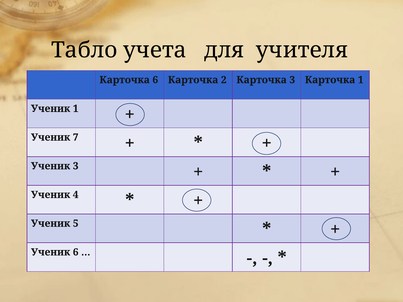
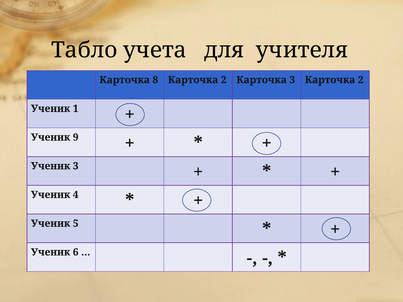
Карточка 6: 6 -> 8
3 Карточка 1: 1 -> 2
7: 7 -> 9
